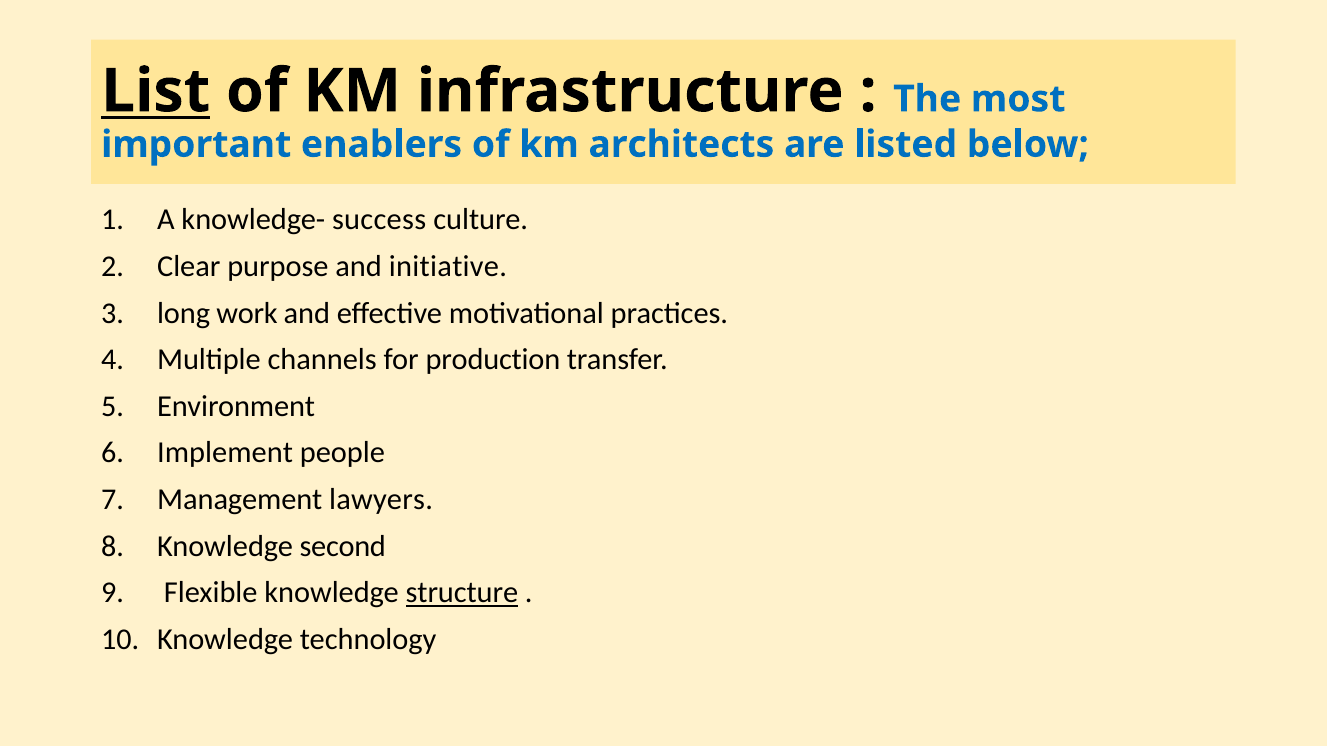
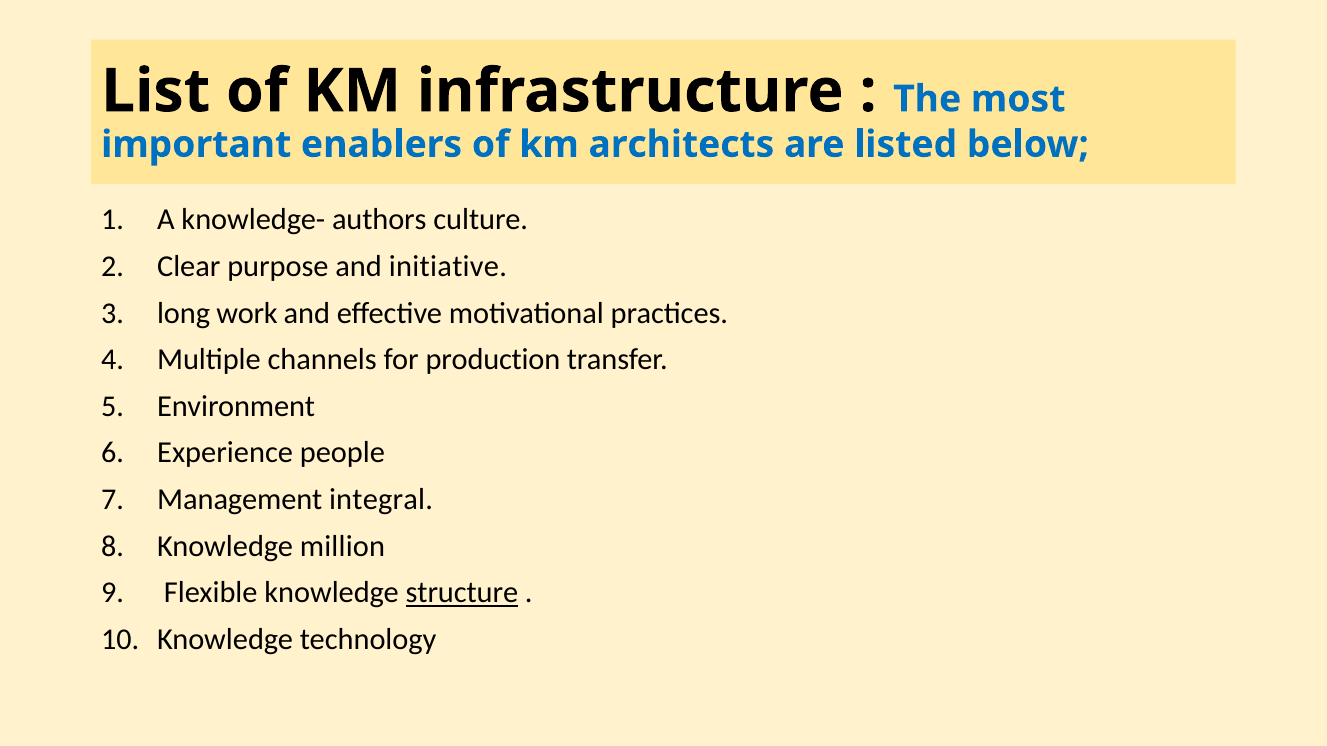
List underline: present -> none
success: success -> authors
Implement: Implement -> Experience
lawyers: lawyers -> integral
second: second -> million
